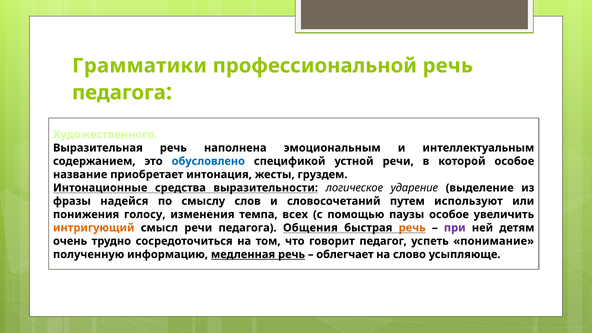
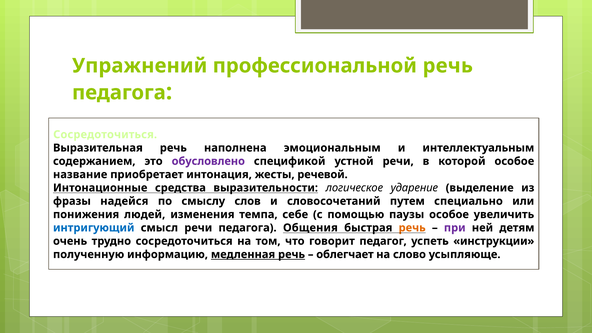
Грамматики: Грамматики -> Упражнений
Художественного at (105, 135): Художественного -> Сосредоточиться
обусловлено colour: blue -> purple
груздем: груздем -> речевой
используют: используют -> специально
голосу: голосу -> людей
всех: всех -> себе
интригующий colour: orange -> blue
понимание: понимание -> инструкции
